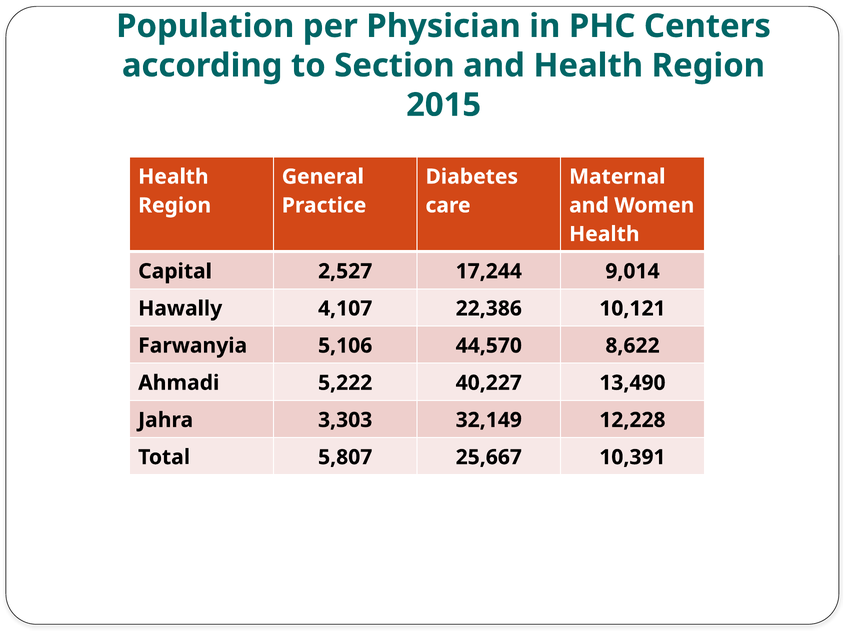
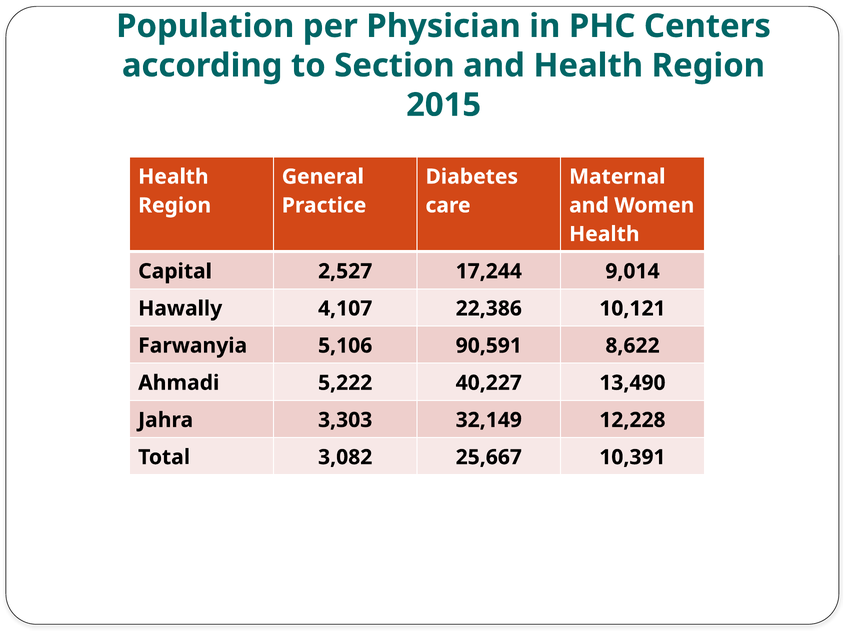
44,570: 44,570 -> 90,591
5,807: 5,807 -> 3,082
